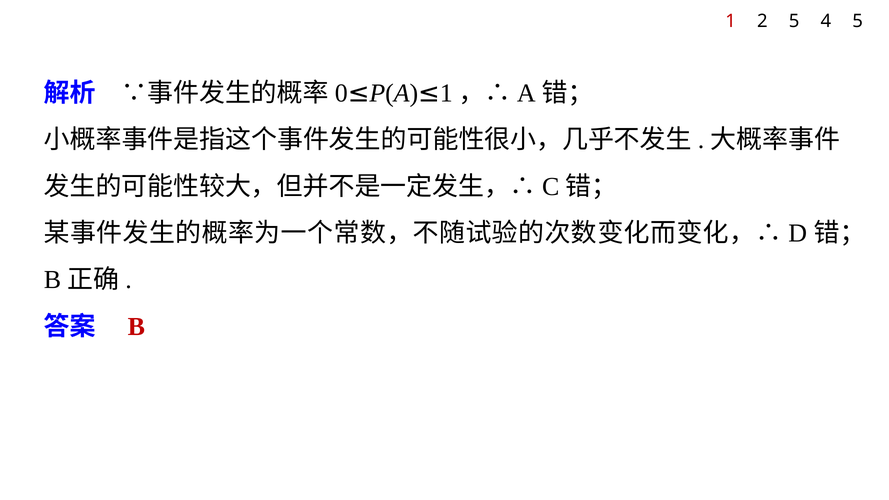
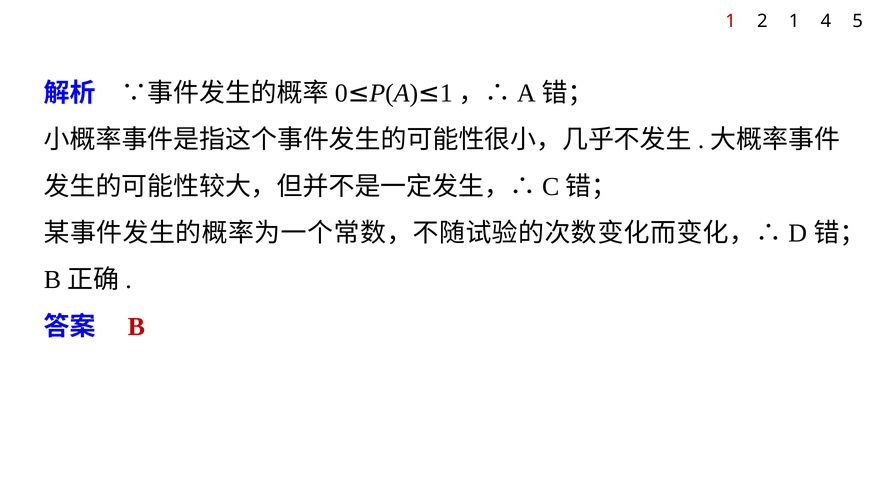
2 5: 5 -> 1
